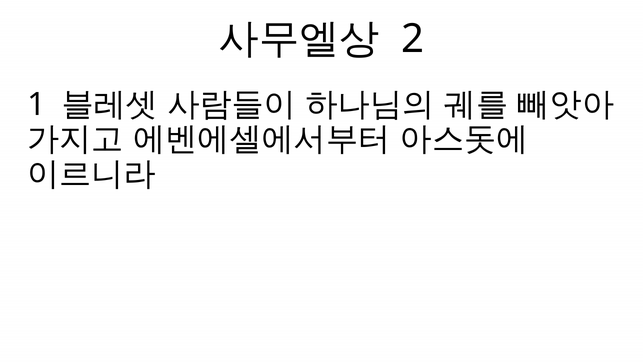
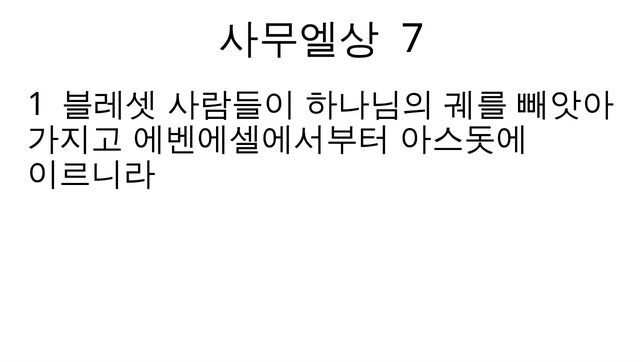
2: 2 -> 7
